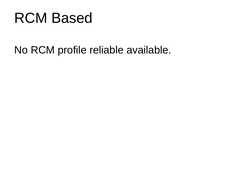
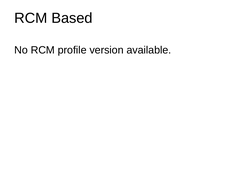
reliable: reliable -> version
